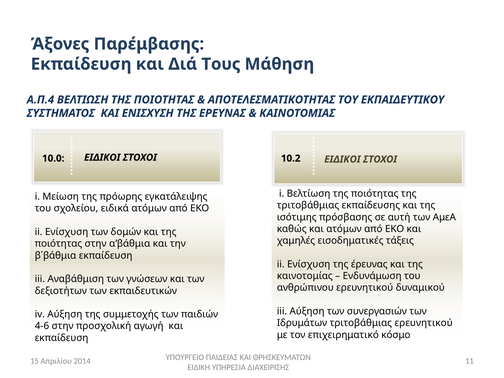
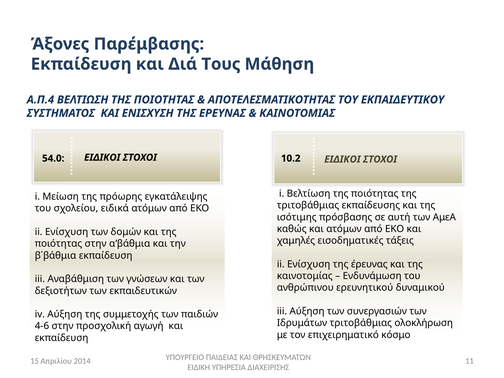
10.0: 10.0 -> 54.0
τριτοβάθμιας ερευνητικού: ερευνητικού -> ολοκλήρωση
